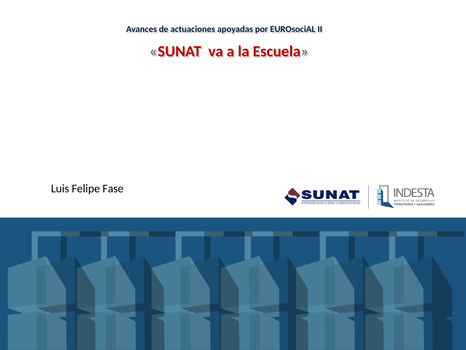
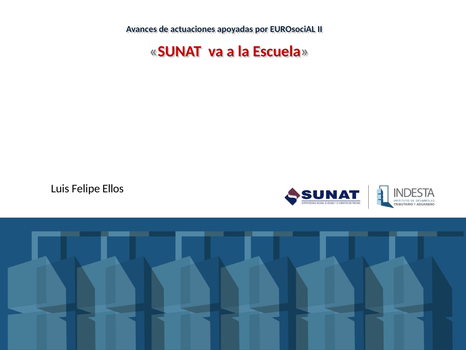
Fase: Fase -> Ellos
